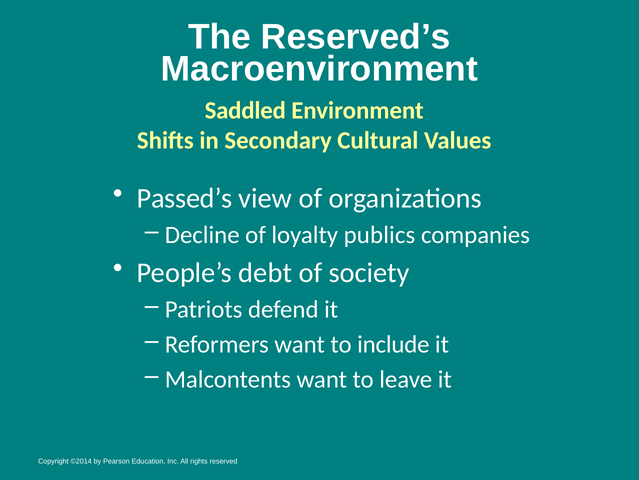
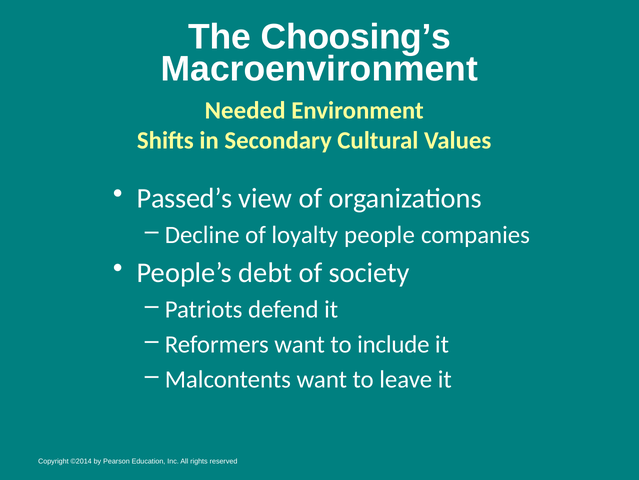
Reserved’s: Reserved’s -> Choosing’s
Saddled: Saddled -> Needed
publics: publics -> people
